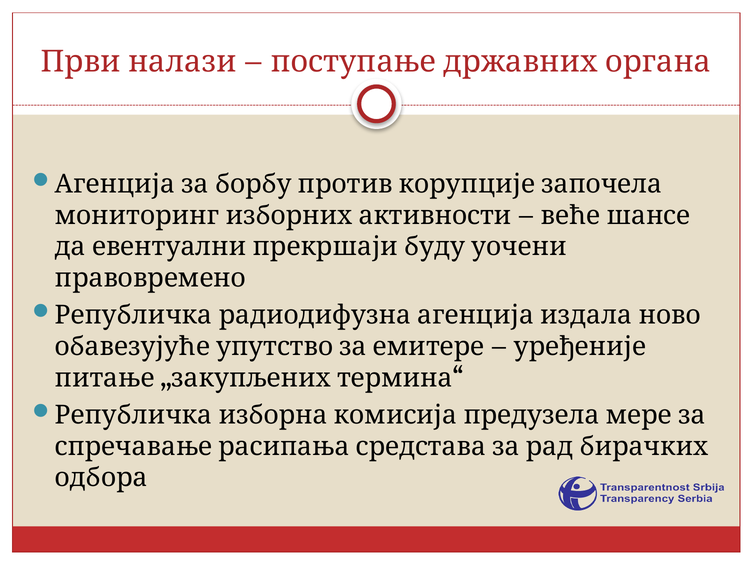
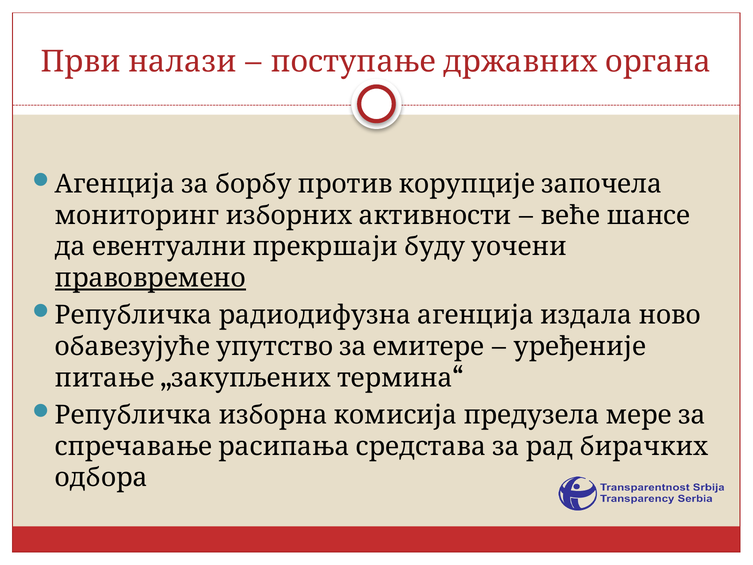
правовремено underline: none -> present
